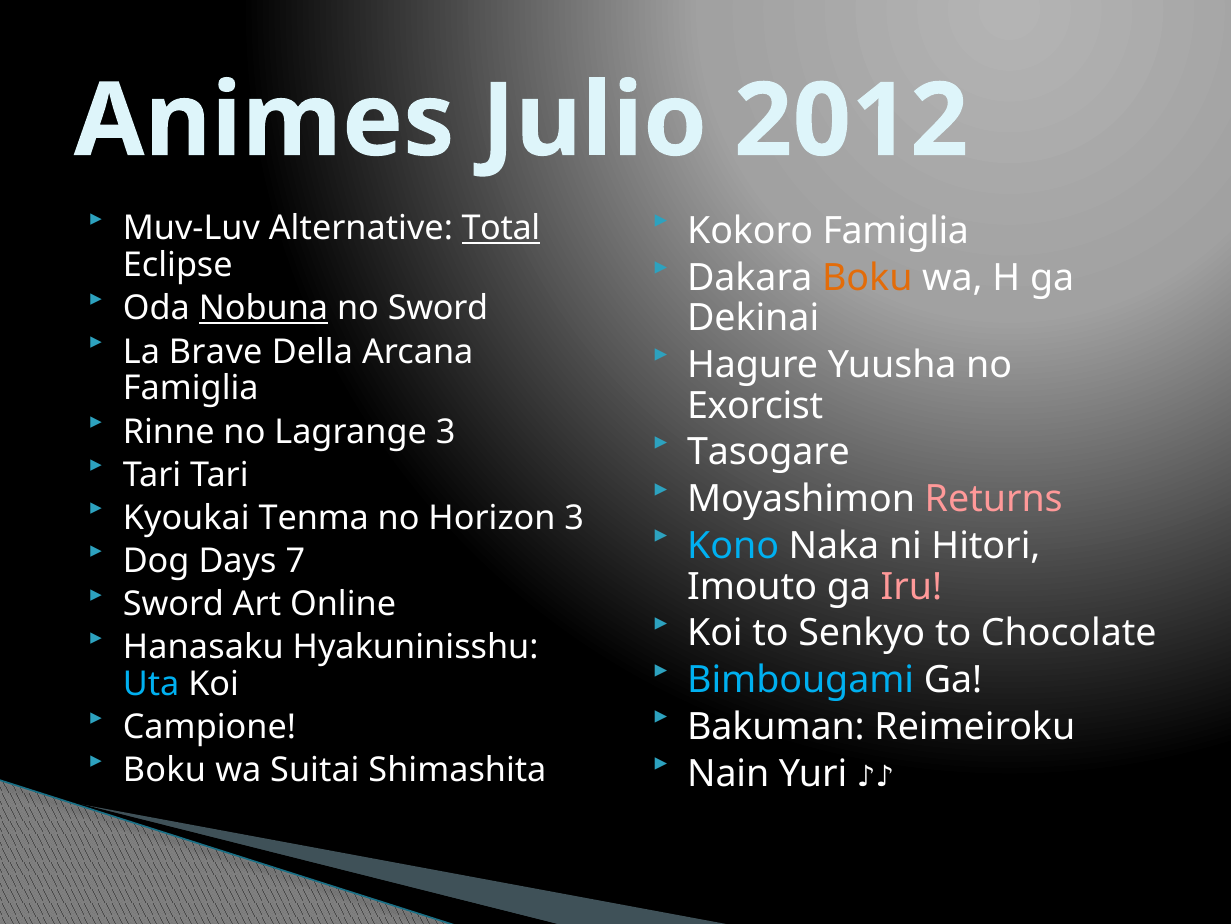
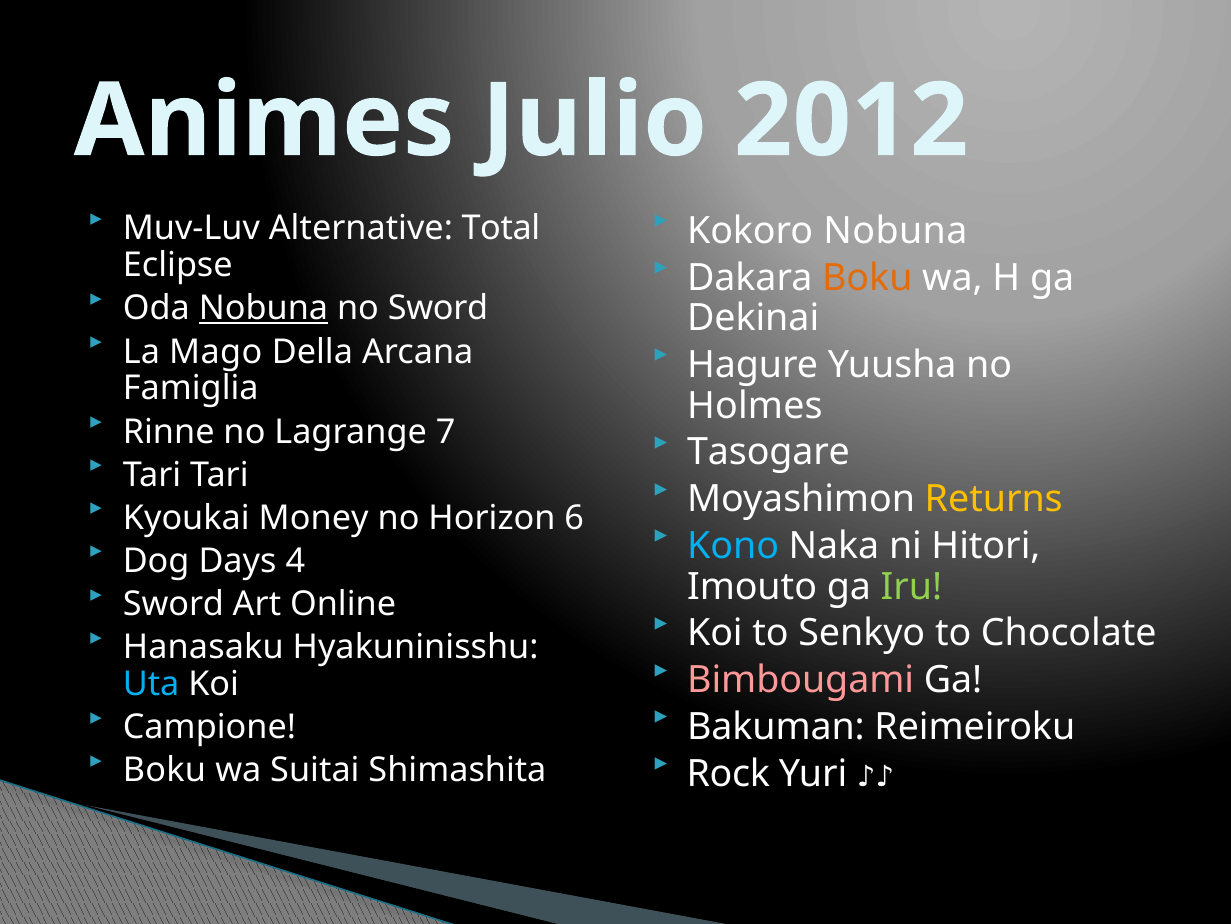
Total underline: present -> none
Kokoro Famiglia: Famiglia -> Nobuna
Brave: Brave -> Mago
Exorcist: Exorcist -> Holmes
Lagrange 3: 3 -> 7
Returns colour: pink -> yellow
Tenma: Tenma -> Money
Horizon 3: 3 -> 6
7: 7 -> 4
Iru colour: pink -> light green
Bimbougami colour: light blue -> pink
Nain: Nain -> Rock
